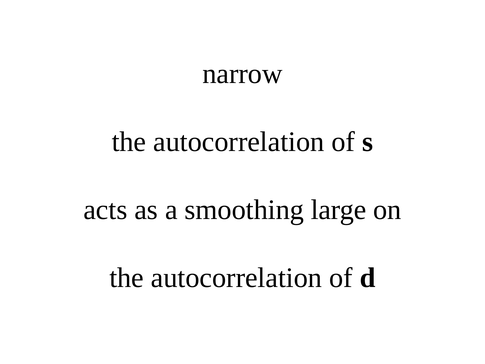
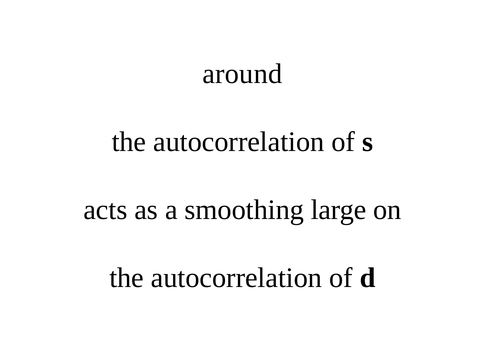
narrow: narrow -> around
